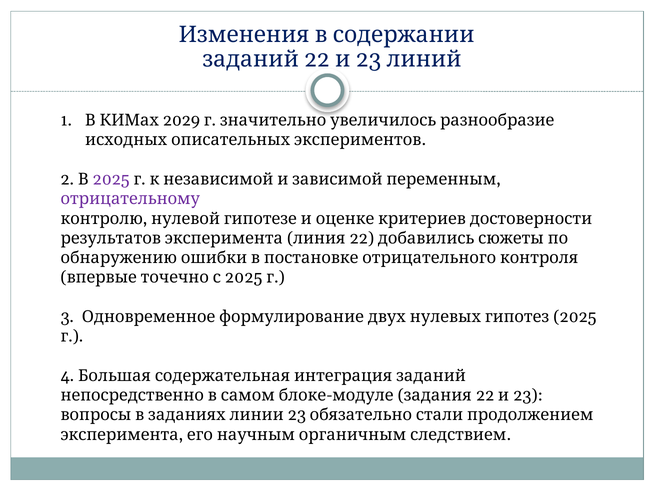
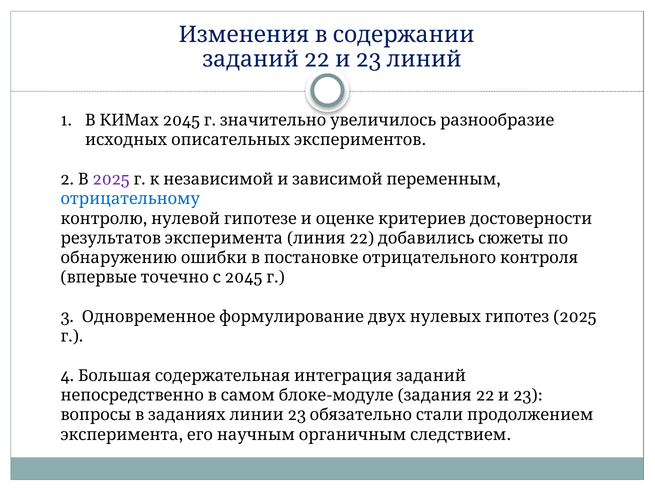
2029 at (182, 121): 2029 -> 2045
отрицательному colour: purple -> blue
2025 at (244, 278): 2025 -> 2045
